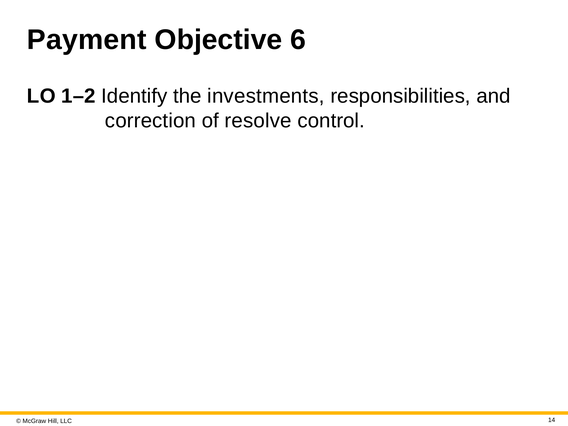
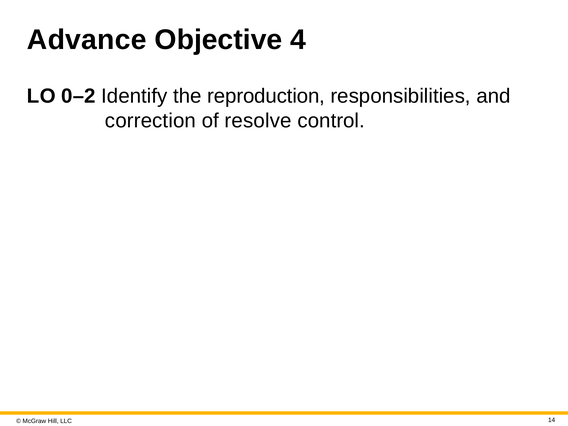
Payment: Payment -> Advance
6: 6 -> 4
1–2: 1–2 -> 0–2
investments: investments -> reproduction
